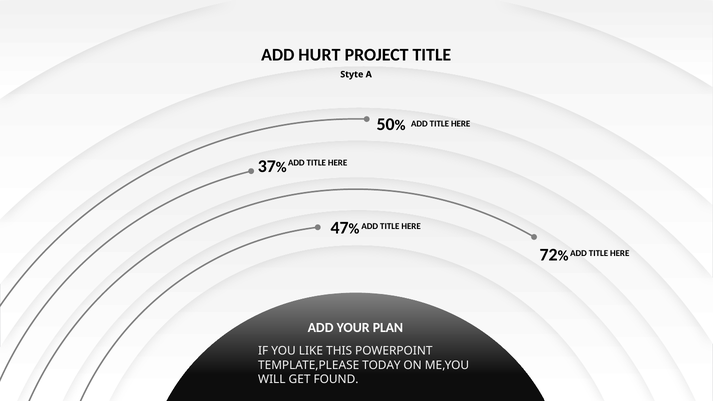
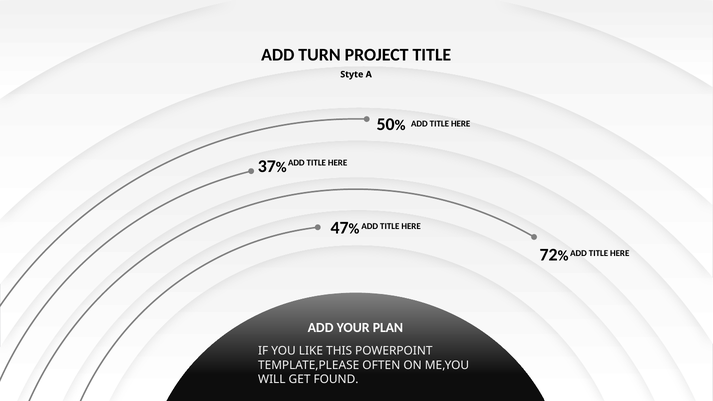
HURT: HURT -> TURN
TODAY: TODAY -> OFTEN
